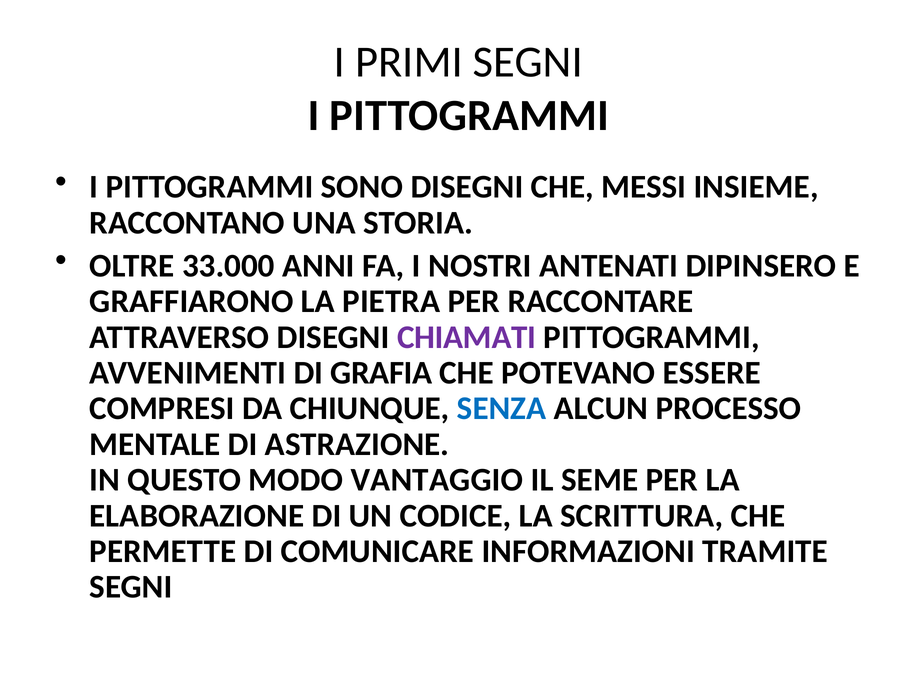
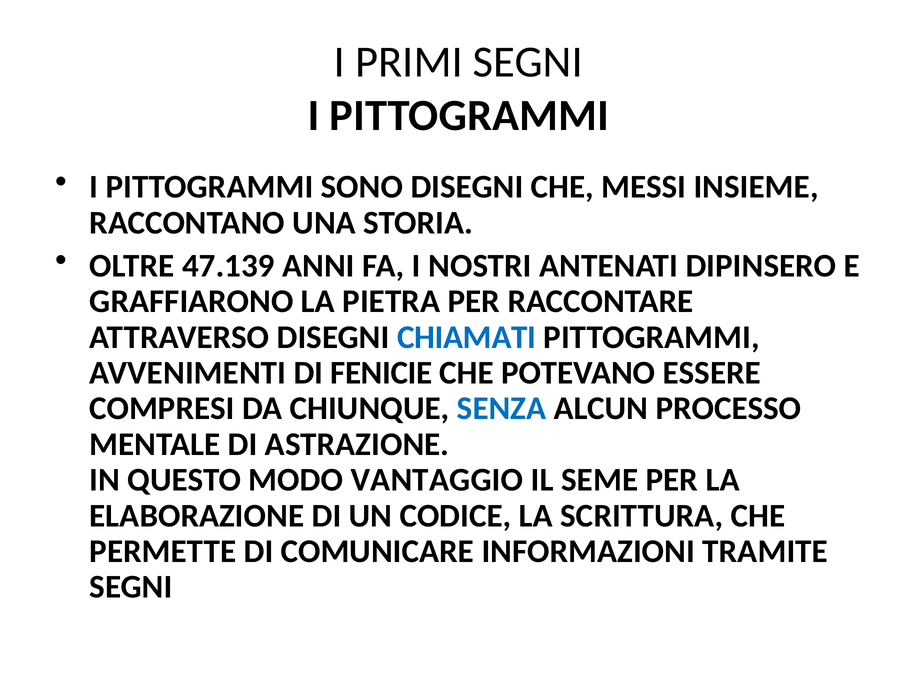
33.000: 33.000 -> 47.139
CHIAMATI colour: purple -> blue
GRAFIA: GRAFIA -> FENICIE
